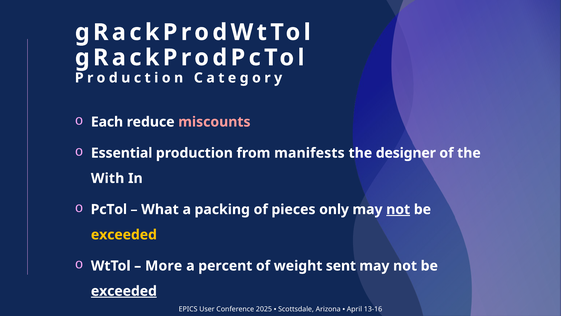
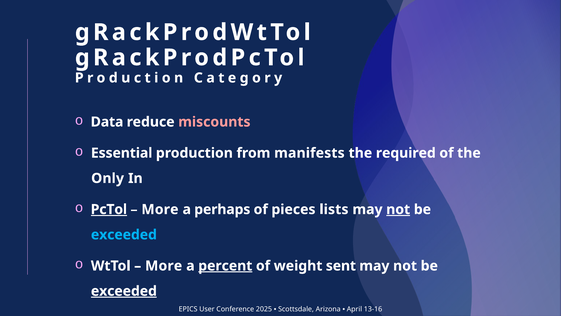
Each: Each -> Data
designer: designer -> required
With: With -> Only
PcTol underline: none -> present
What at (160, 209): What -> More
packing: packing -> perhaps
only: only -> lists
exceeded at (124, 234) colour: yellow -> light blue
percent underline: none -> present
